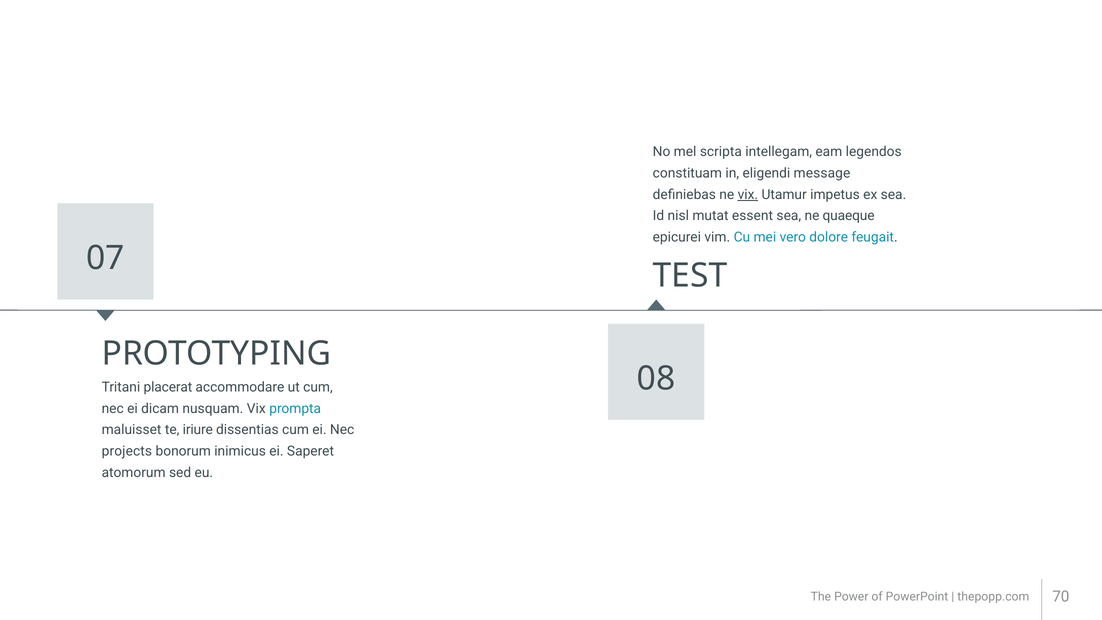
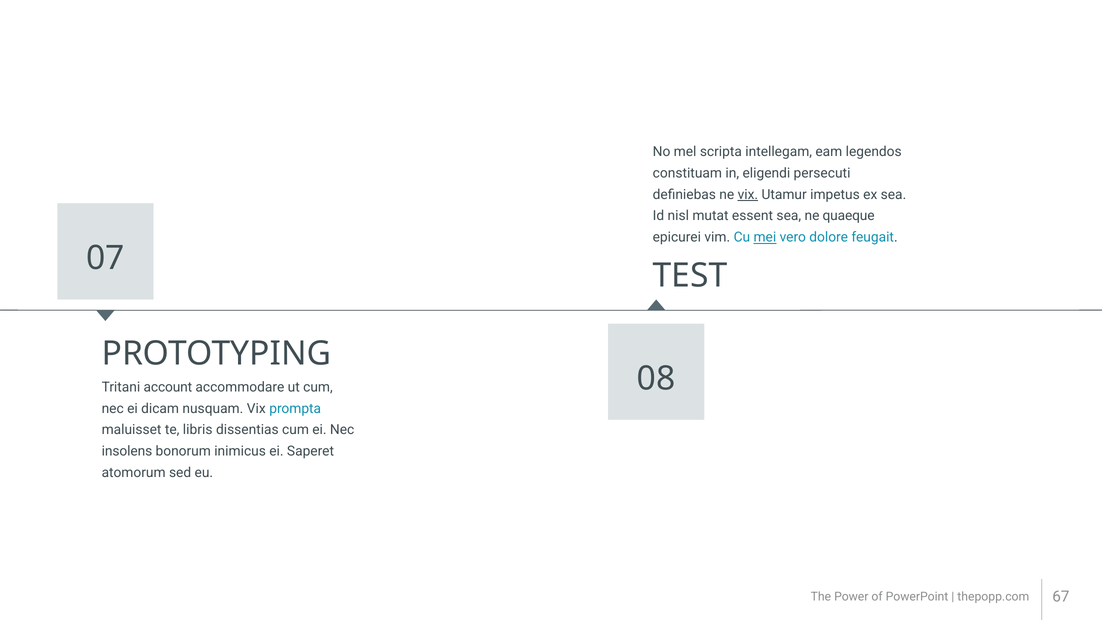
message: message -> persecuti
mei underline: none -> present
placerat: placerat -> account
iriure: iriure -> libris
projects: projects -> insolens
70: 70 -> 67
